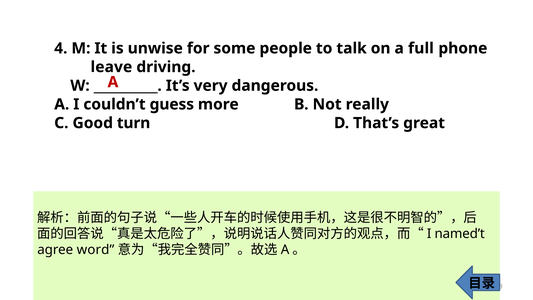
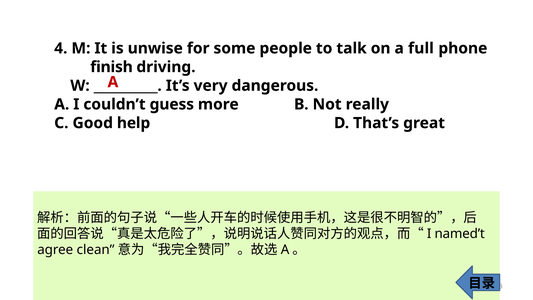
leave: leave -> finish
turn: turn -> help
word: word -> clean
